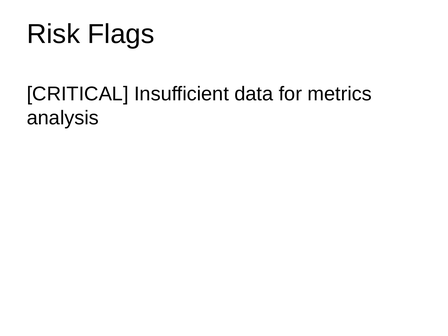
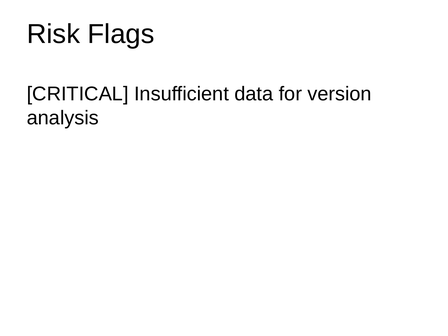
metrics: metrics -> version
